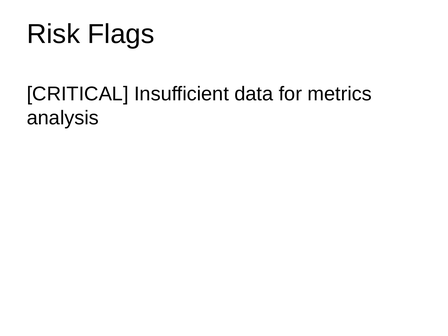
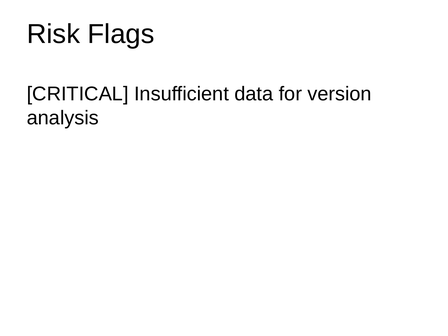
metrics: metrics -> version
